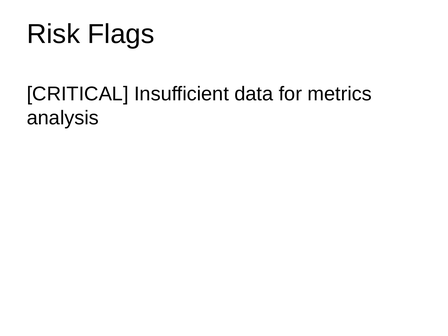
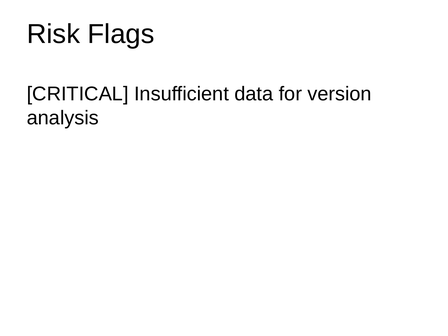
metrics: metrics -> version
